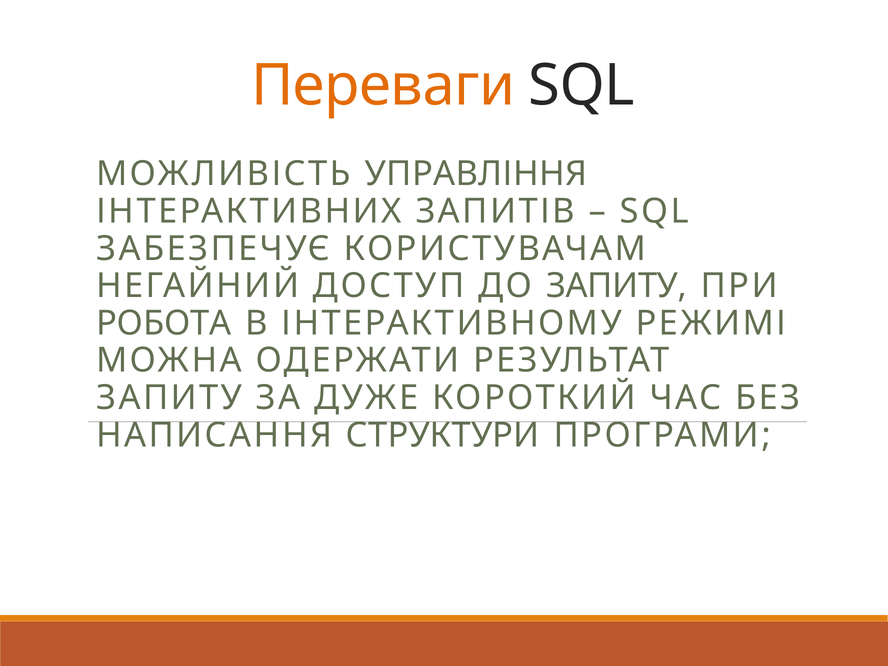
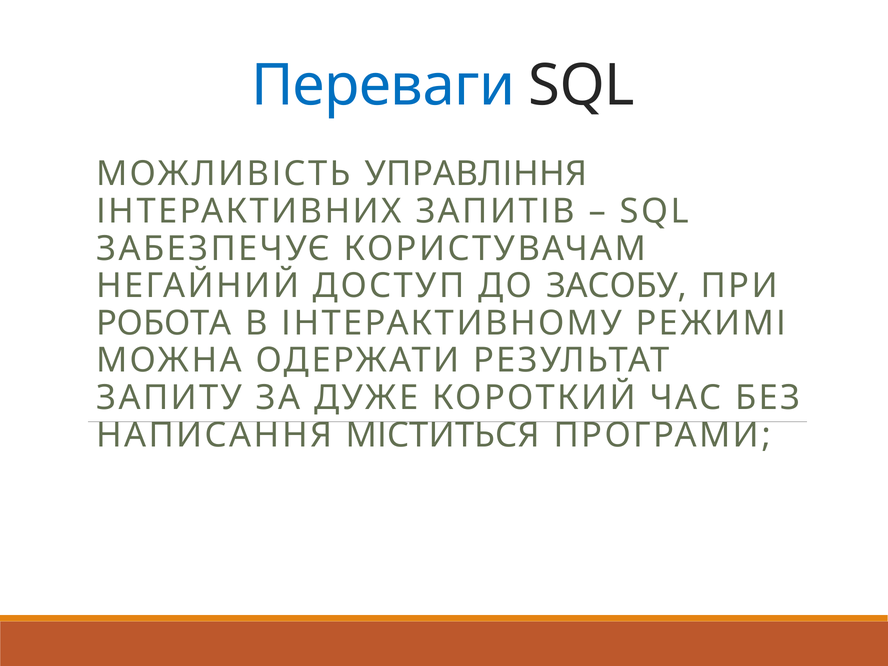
Переваги colour: orange -> blue
ДО ЗАПИТУ: ЗАПИТУ -> ЗАСОБУ
СТРУКТУРИ: СТРУКТУРИ -> МІСТИТЬСЯ
